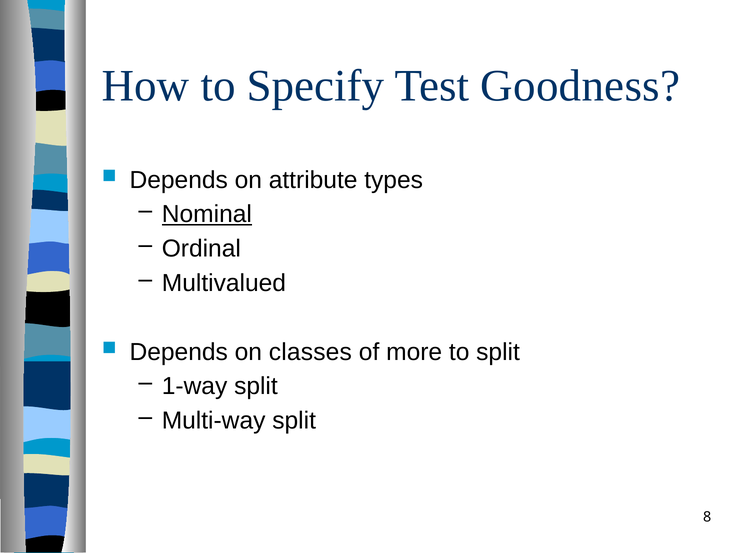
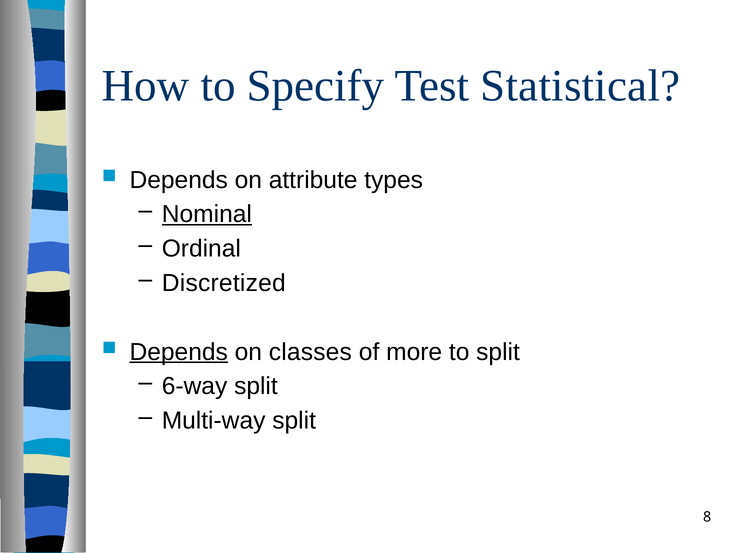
Goodness: Goodness -> Statistical
Multivalued: Multivalued -> Discretized
Depends at (179, 352) underline: none -> present
1-way: 1-way -> 6-way
